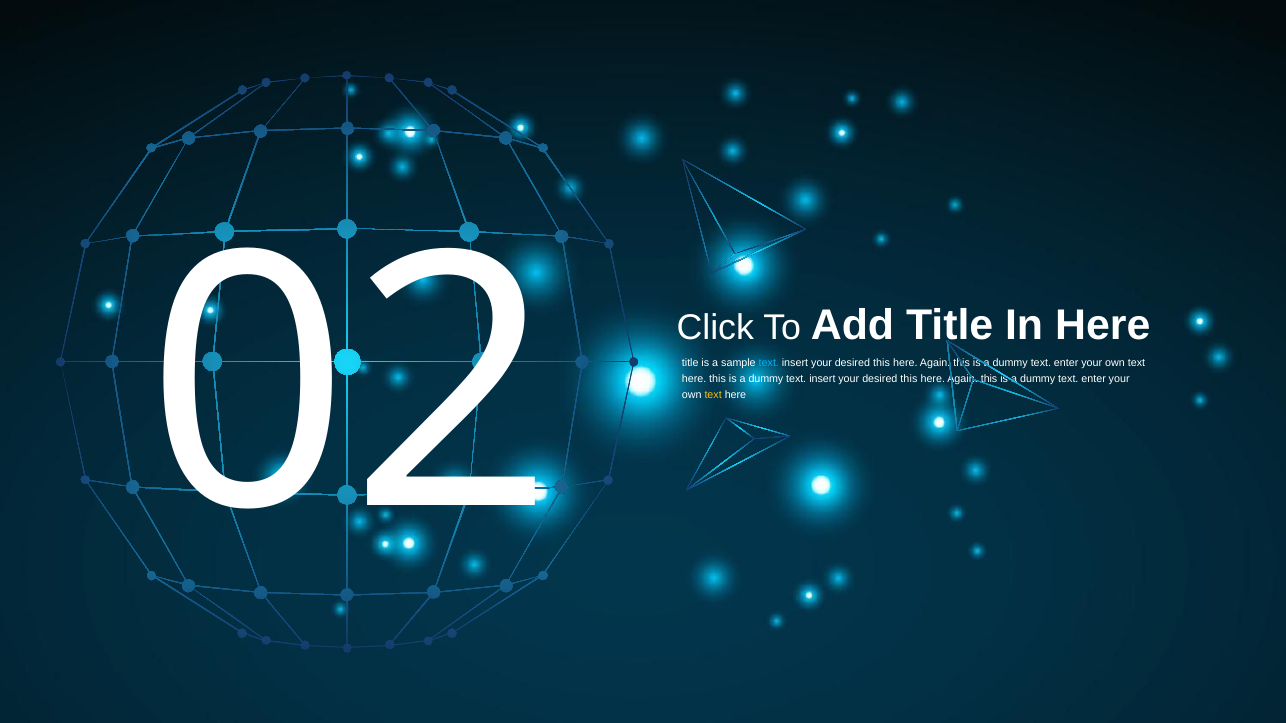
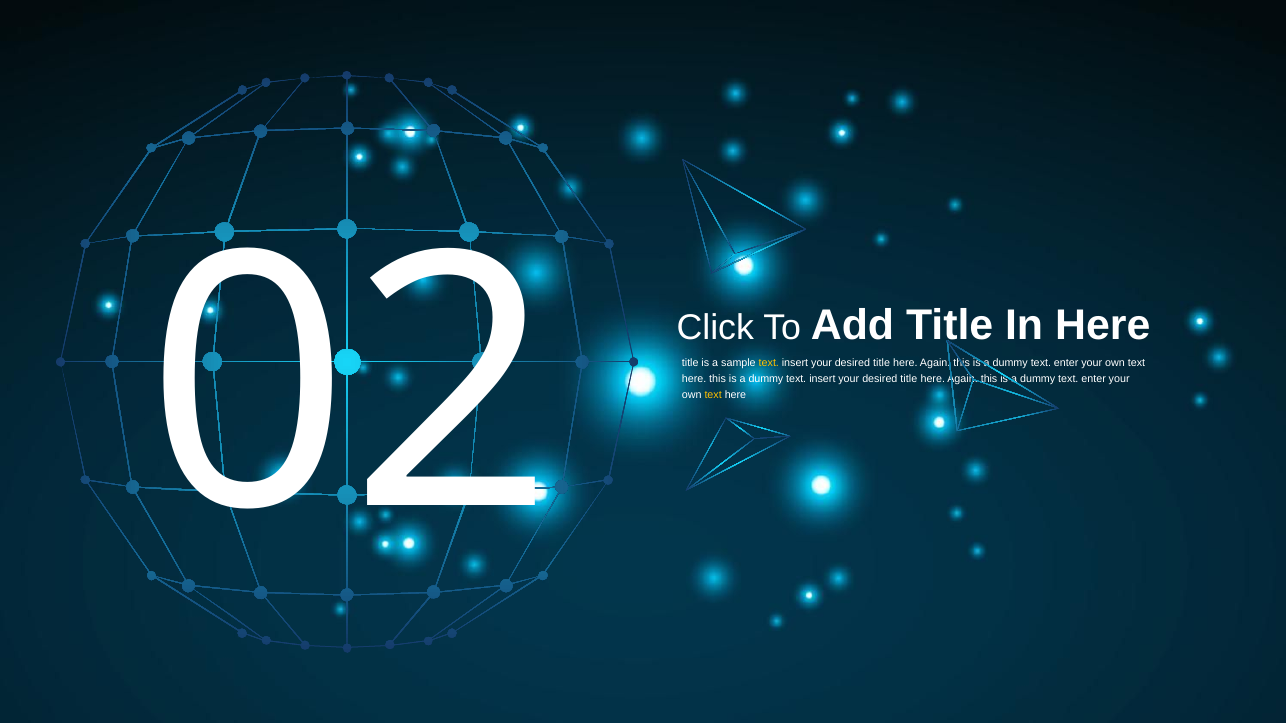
text at (769, 363) colour: light blue -> yellow
this at (882, 363): this -> title
this at (909, 379): this -> title
